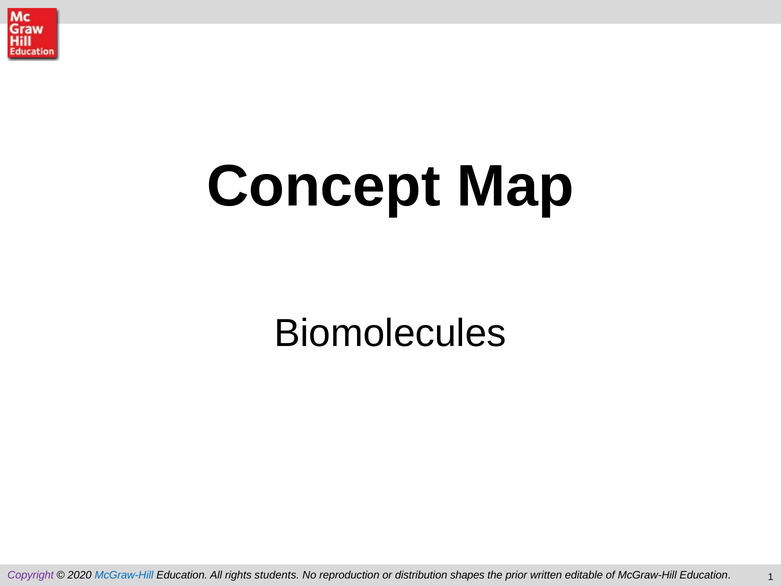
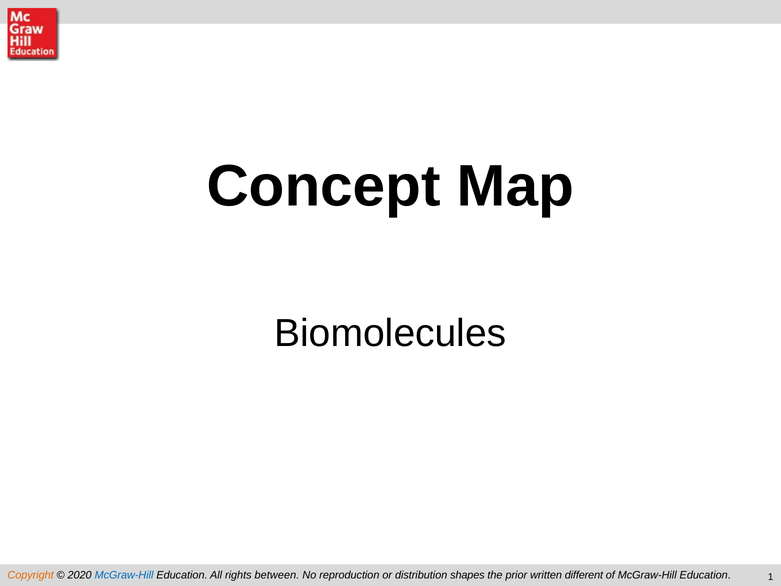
Copyright colour: purple -> orange
students: students -> between
editable: editable -> different
